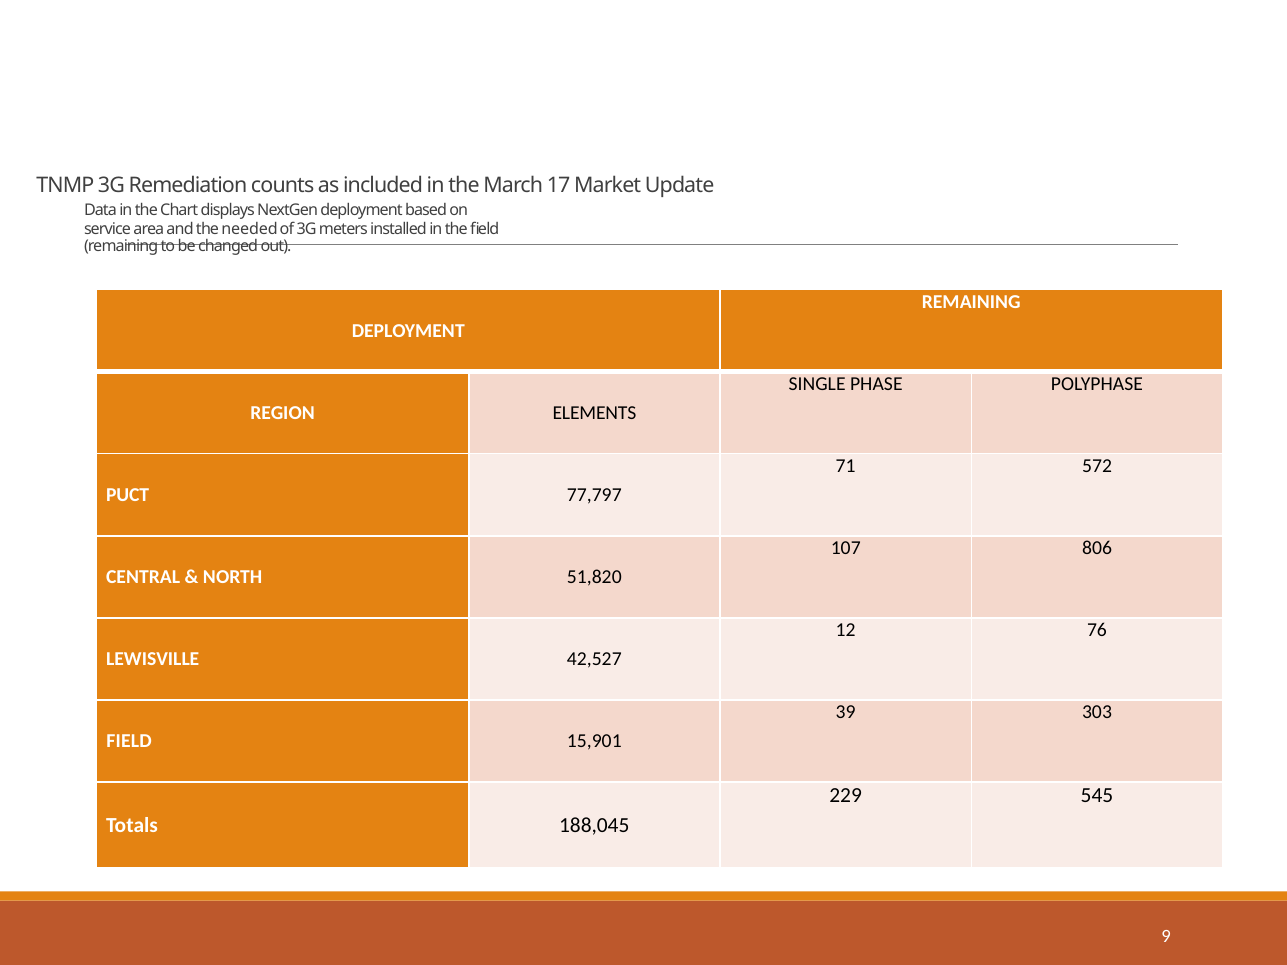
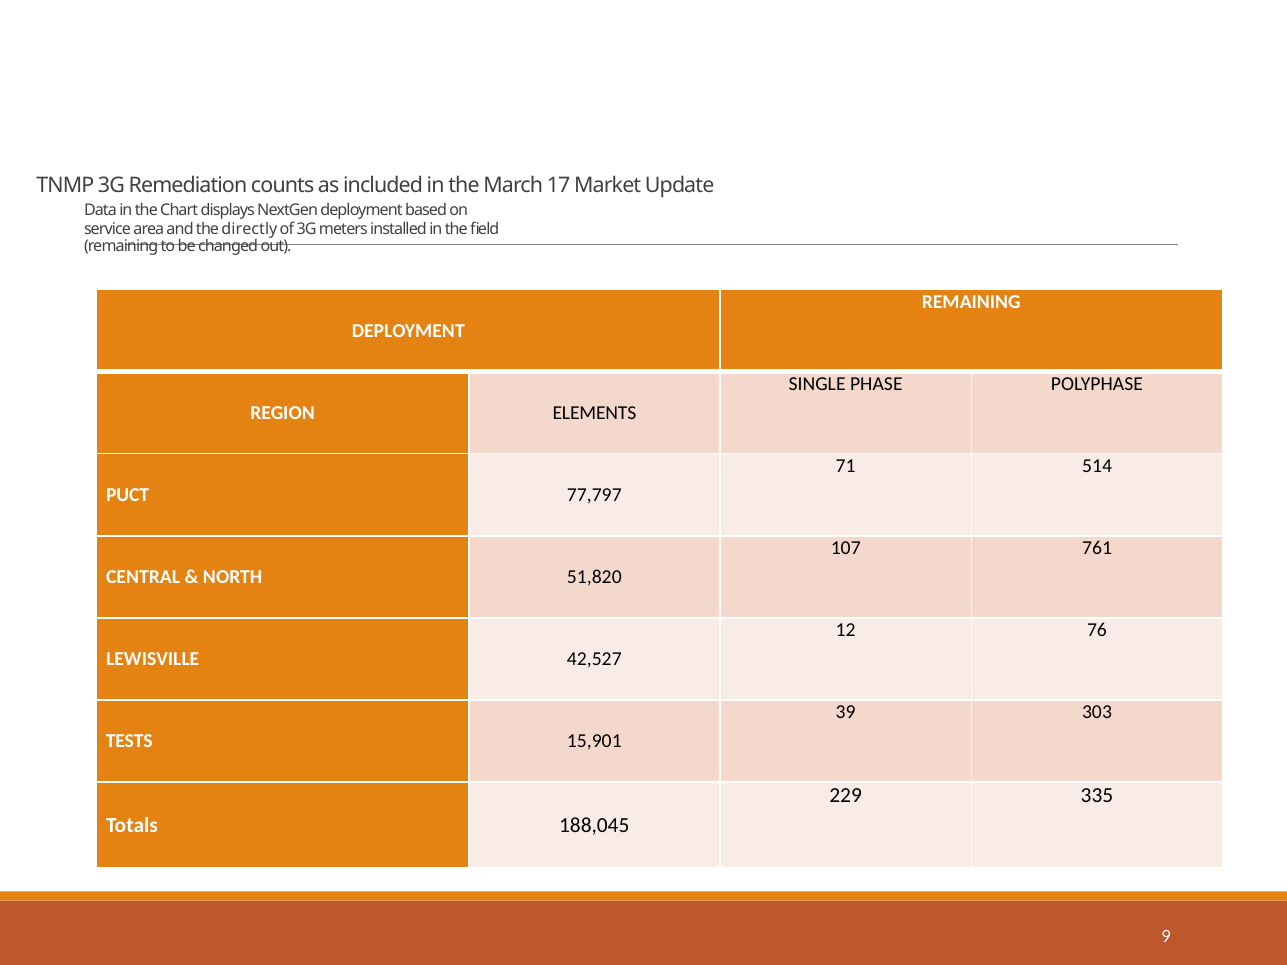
needed: needed -> directly
572: 572 -> 514
806: 806 -> 761
FIELD at (129, 742): FIELD -> TESTS
545: 545 -> 335
